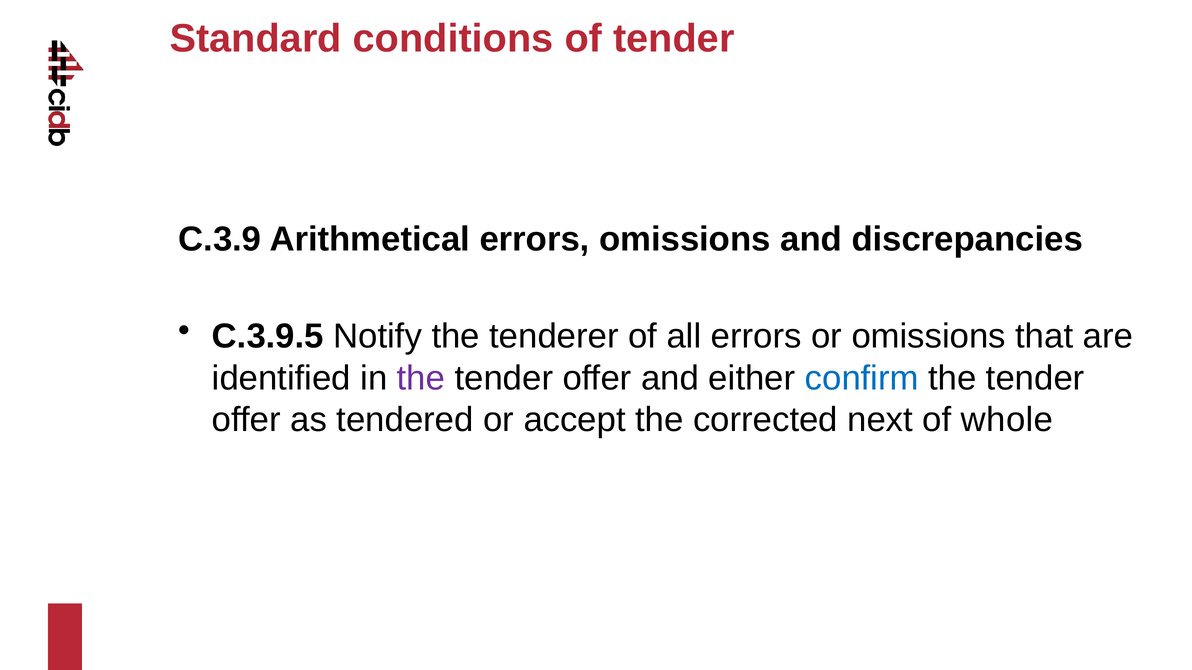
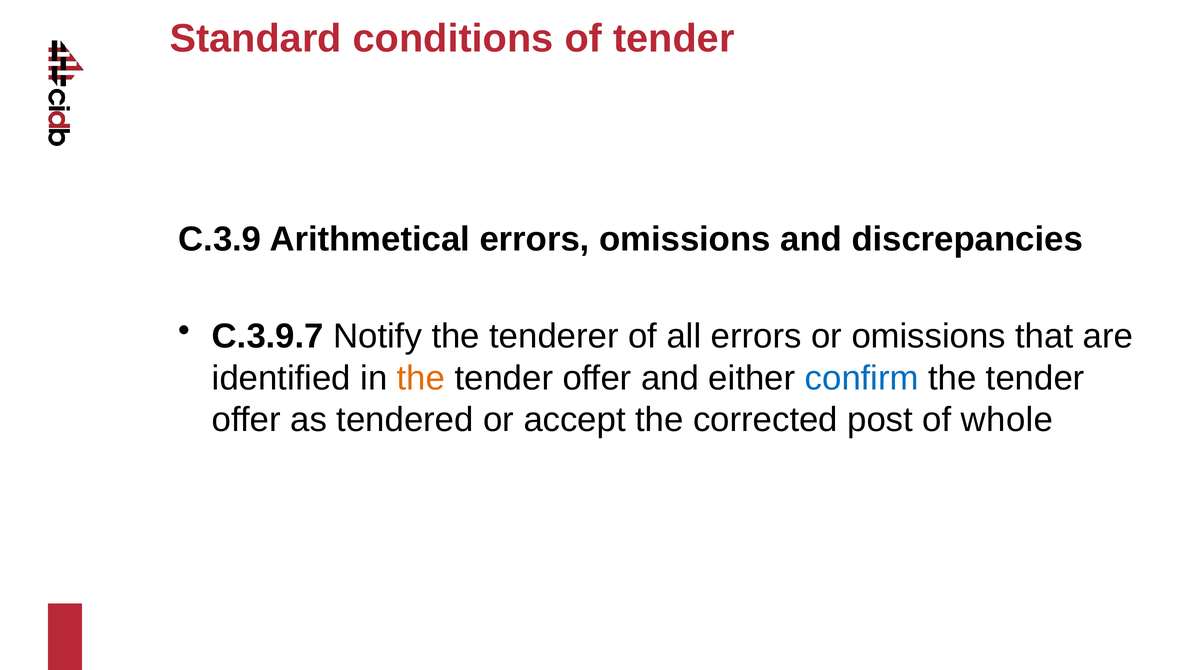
C.3.9.5: C.3.9.5 -> C.3.9.7
the at (421, 378) colour: purple -> orange
next: next -> post
